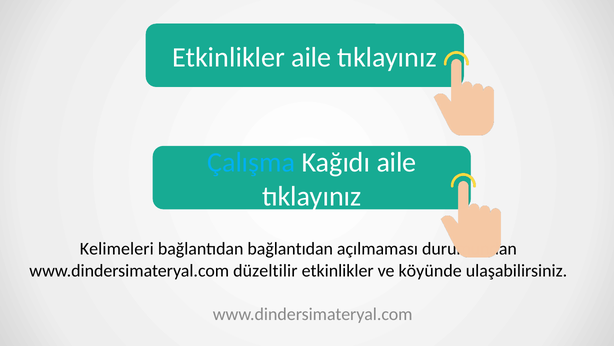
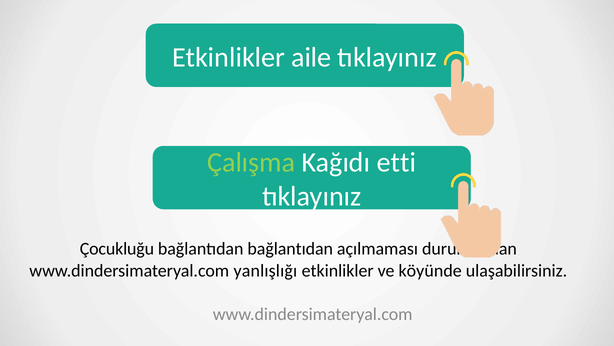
Çalışma colour: light blue -> light green
Kağıdı aile: aile -> etti
Kelimeleri: Kelimeleri -> Çocukluğu
düzeltilir: düzeltilir -> yanlışlığı
